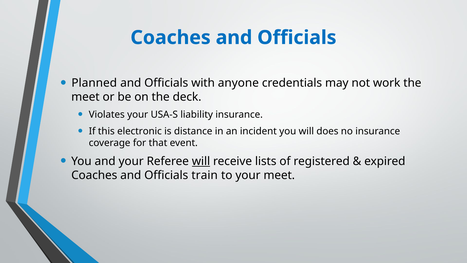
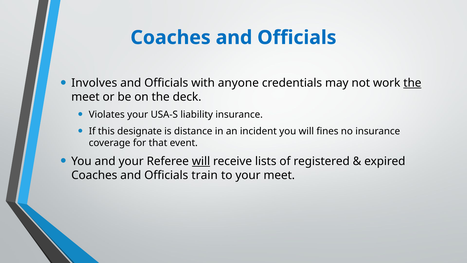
Planned: Planned -> Involves
the at (412, 83) underline: none -> present
electronic: electronic -> designate
does: does -> fines
